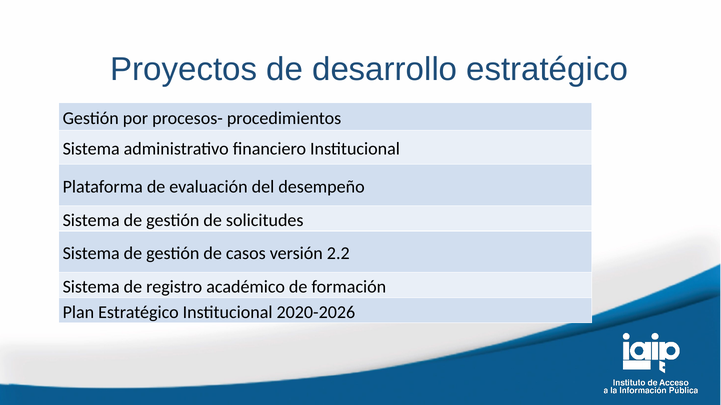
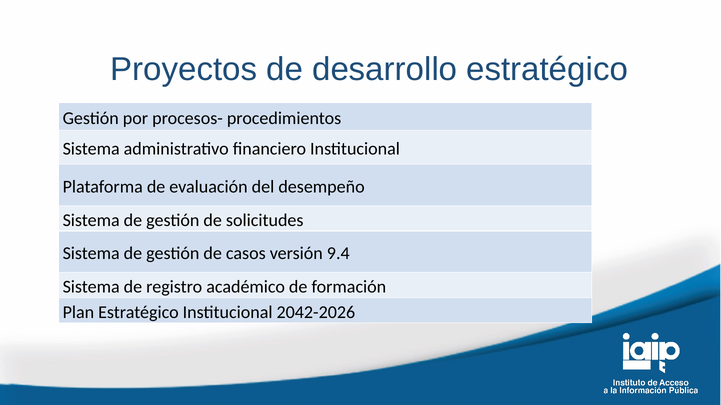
2.2: 2.2 -> 9.4
2020-2026: 2020-2026 -> 2042-2026
